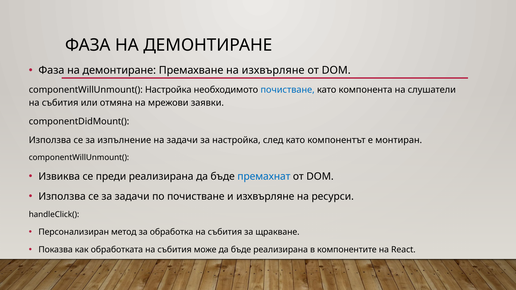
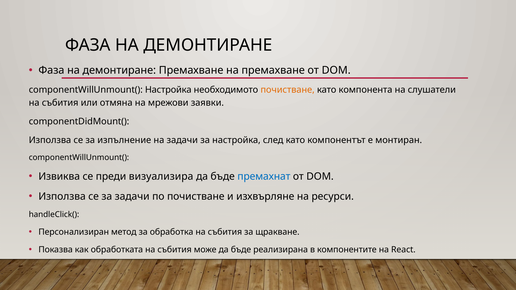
на изхвърляне: изхвърляне -> премахване
почистване at (288, 90) colour: blue -> orange
преди реализирана: реализирана -> визуализира
